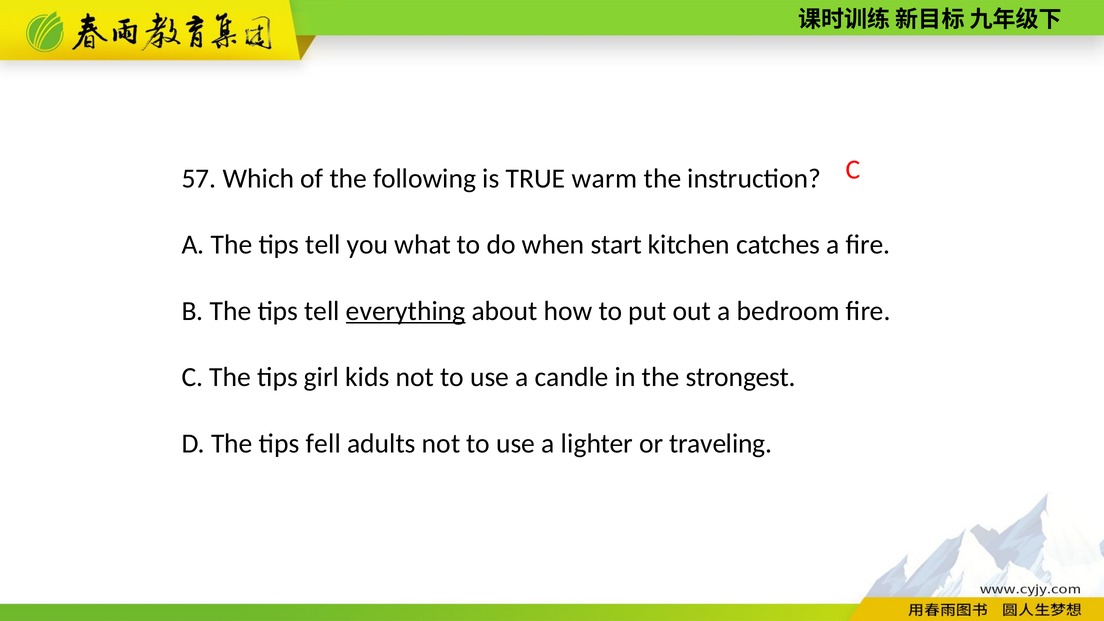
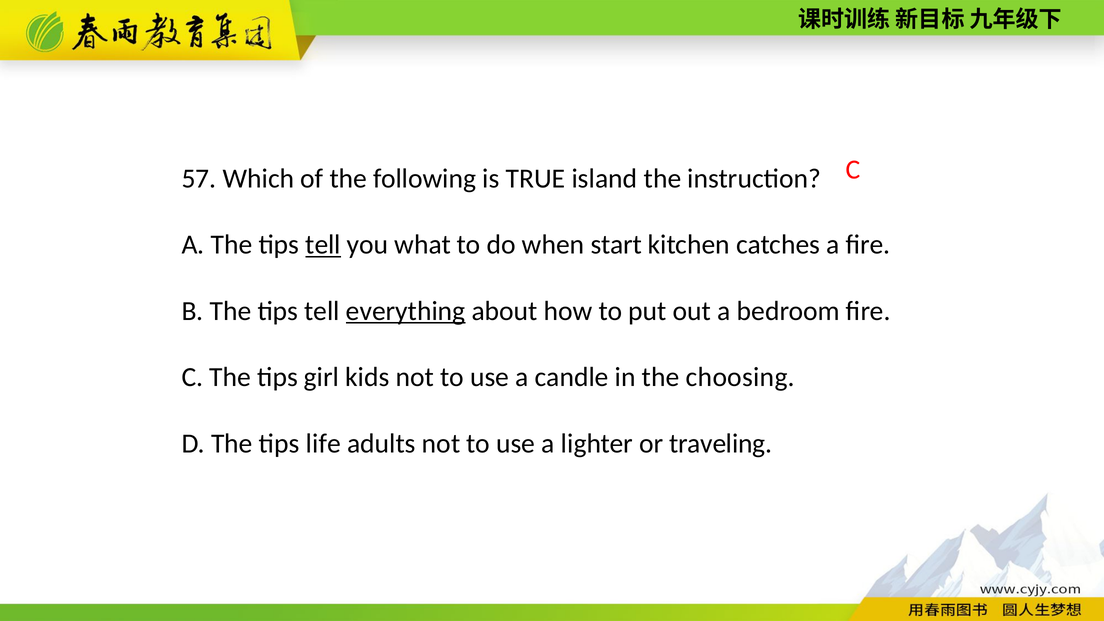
warm: warm -> island
tell at (323, 245) underline: none -> present
strongest: strongest -> choosing
fell: fell -> life
